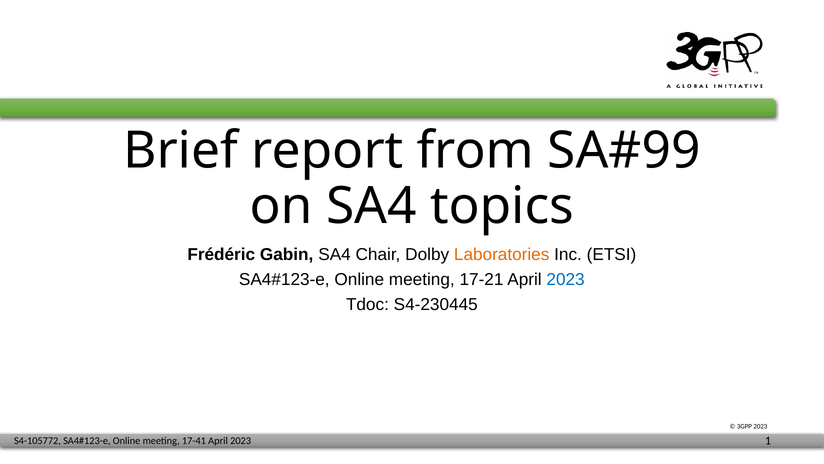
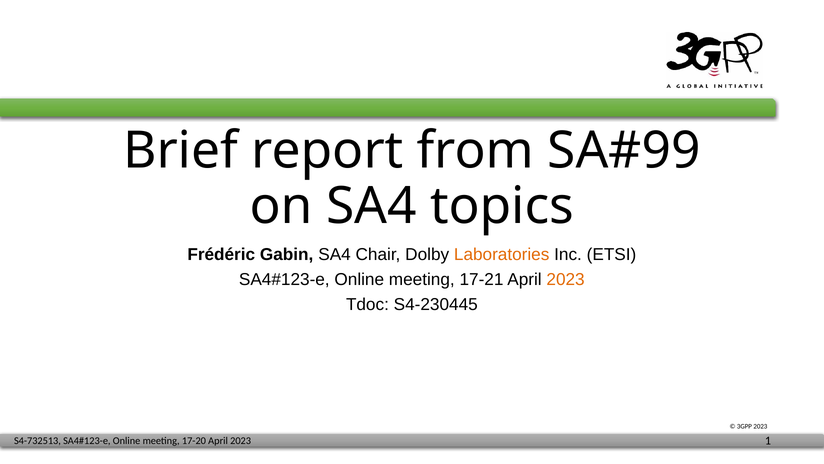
2023 at (566, 279) colour: blue -> orange
S4-105772: S4-105772 -> S4-732513
17-41: 17-41 -> 17-20
